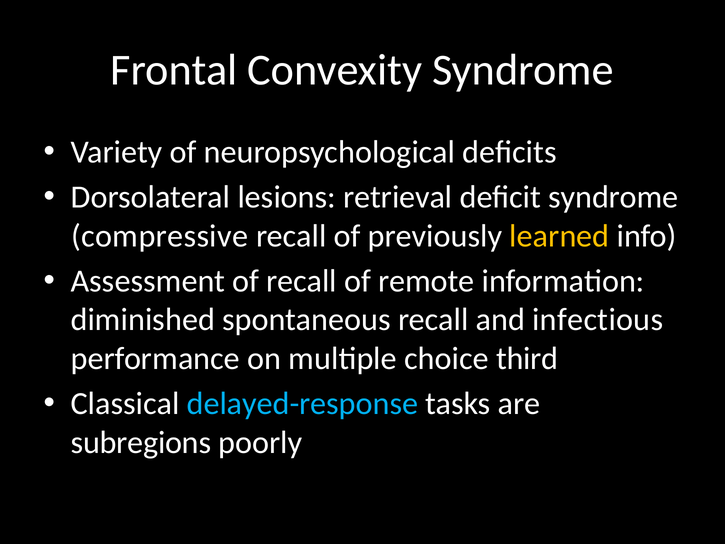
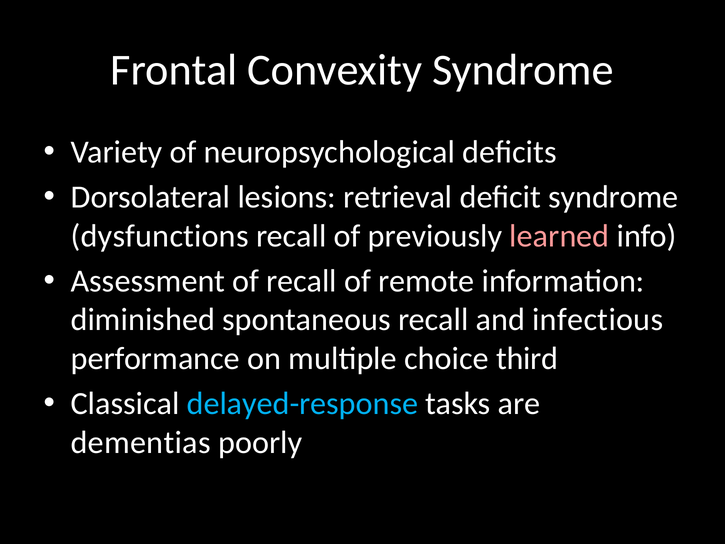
compressive: compressive -> dysfunctions
learned colour: yellow -> pink
subregions: subregions -> dementias
